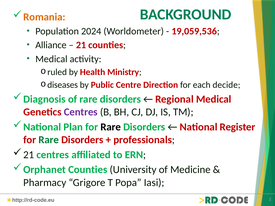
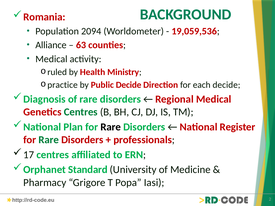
Romania colour: orange -> red
2024: 2024 -> 2094
21 at (81, 45): 21 -> 63
diseases: diseases -> practice
Public Centre: Centre -> Decide
Centres at (81, 112) colour: purple -> green
21 at (29, 155): 21 -> 17
Orphanet Counties: Counties -> Standard
